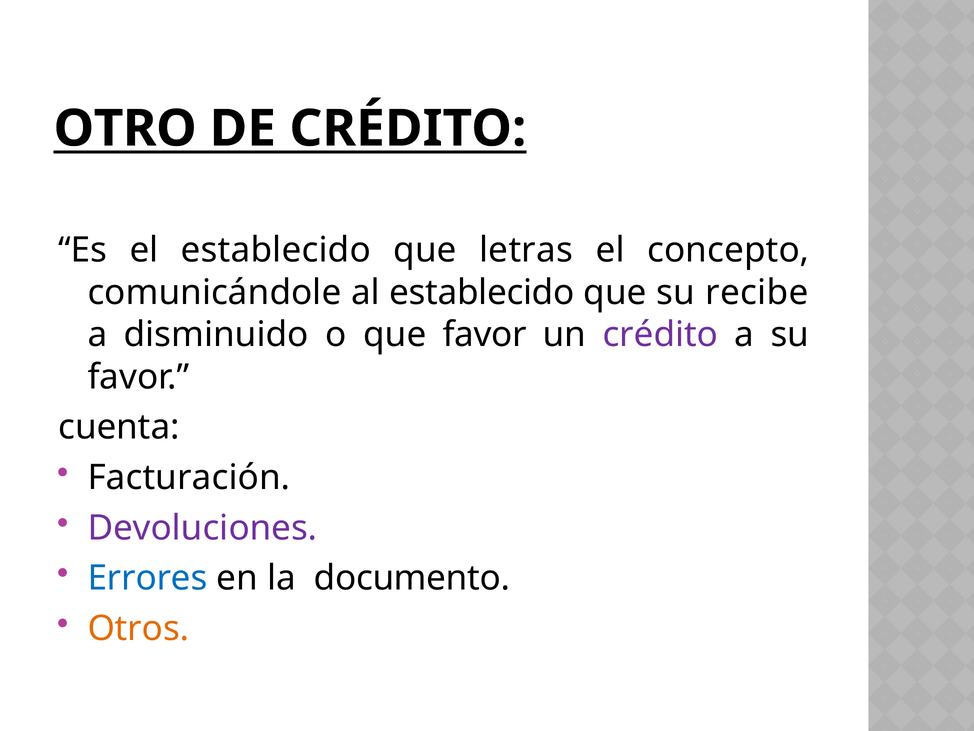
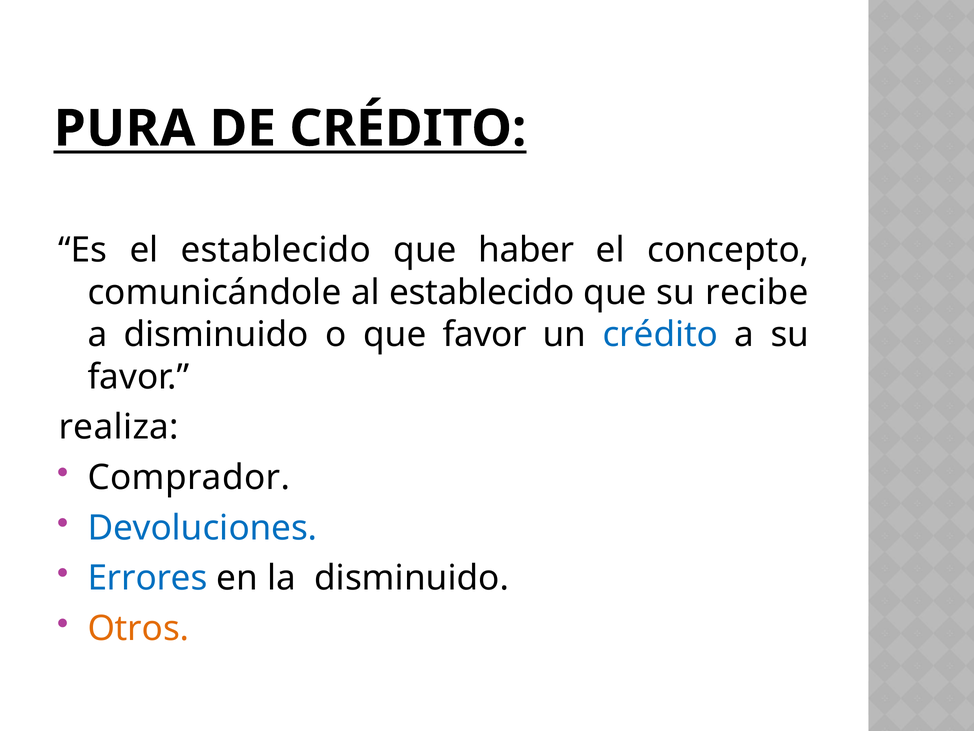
OTRO: OTRO -> PURA
letras: letras -> haber
crédito at (660, 334) colour: purple -> blue
cuenta: cuenta -> realiza
Facturación: Facturación -> Comprador
Devoluciones colour: purple -> blue
la documento: documento -> disminuido
